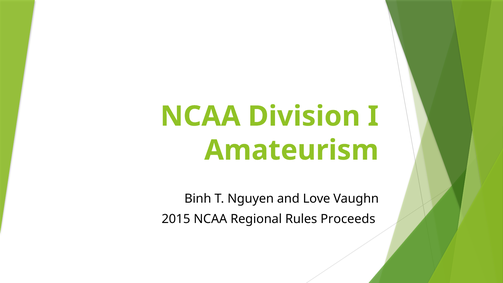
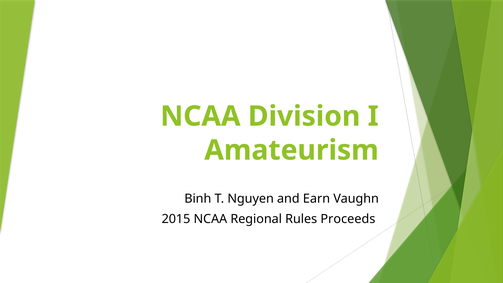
Love: Love -> Earn
